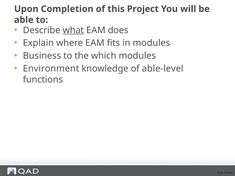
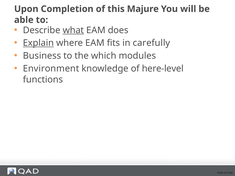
Project: Project -> Majure
Explain underline: none -> present
in modules: modules -> carefully
able-level: able-level -> here-level
